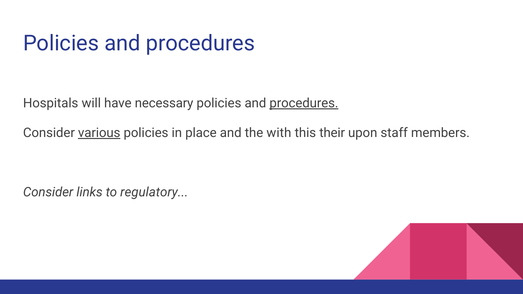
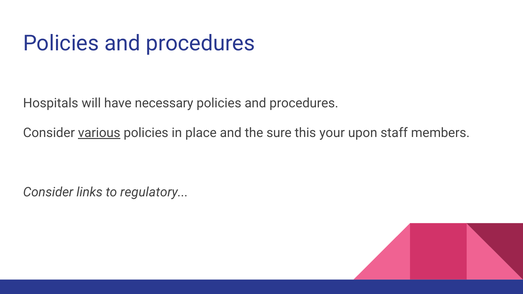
procedures at (304, 103) underline: present -> none
with: with -> sure
their: their -> your
